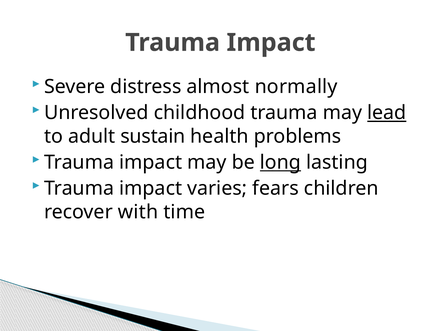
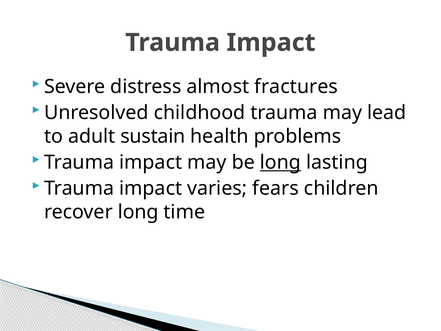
normally: normally -> fractures
lead underline: present -> none
recover with: with -> long
